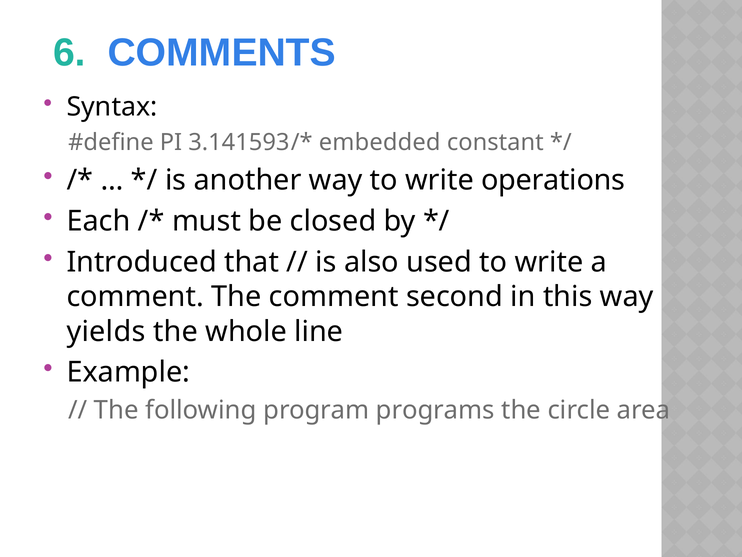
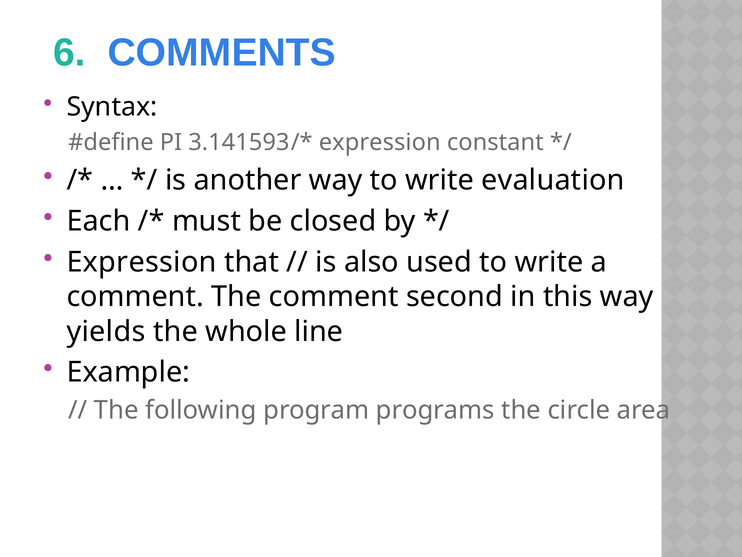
embedded at (380, 142): embedded -> expression
operations: operations -> evaluation
Introduced at (142, 262): Introduced -> Expression
